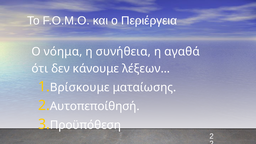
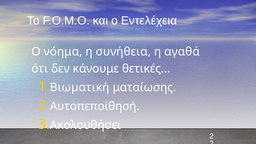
Περιέργεια: Περιέργεια -> Εντελέχεια
λέξεων…: λέξεων… -> θετικές…
Βρίσκουμε: Βρίσκουμε -> Βιωματική
Προϋπόθεση: Προϋπόθεση -> Ακολουθήσει
